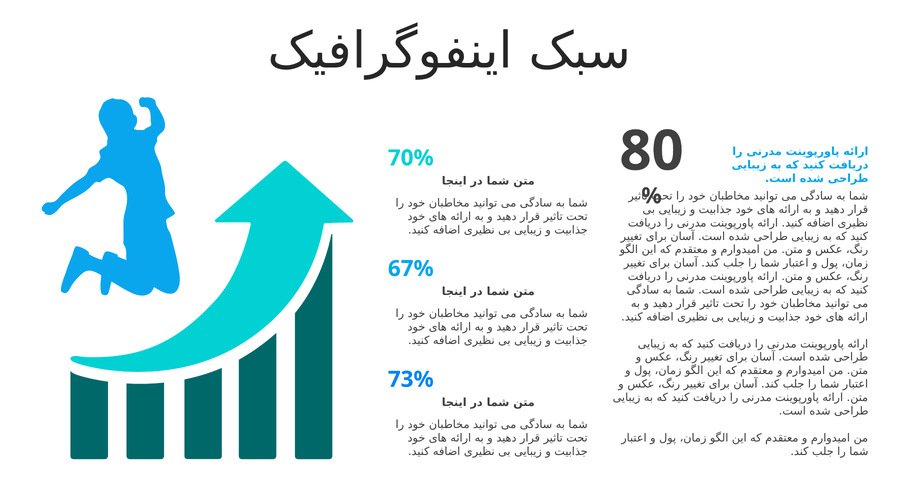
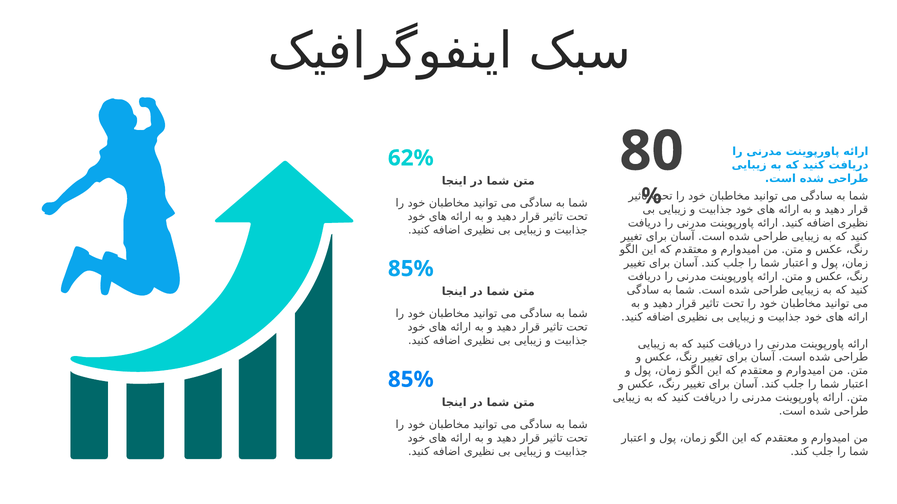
70%: 70% -> 62%
67% at (411, 269): 67% -> 85%
73% at (411, 380): 73% -> 85%
